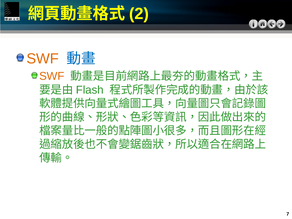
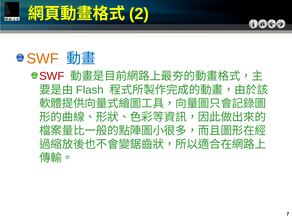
SWF at (52, 76) colour: orange -> red
